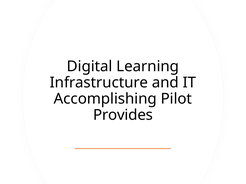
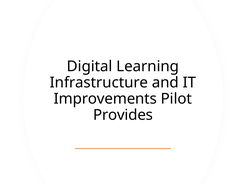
Accomplishing: Accomplishing -> Improvements
